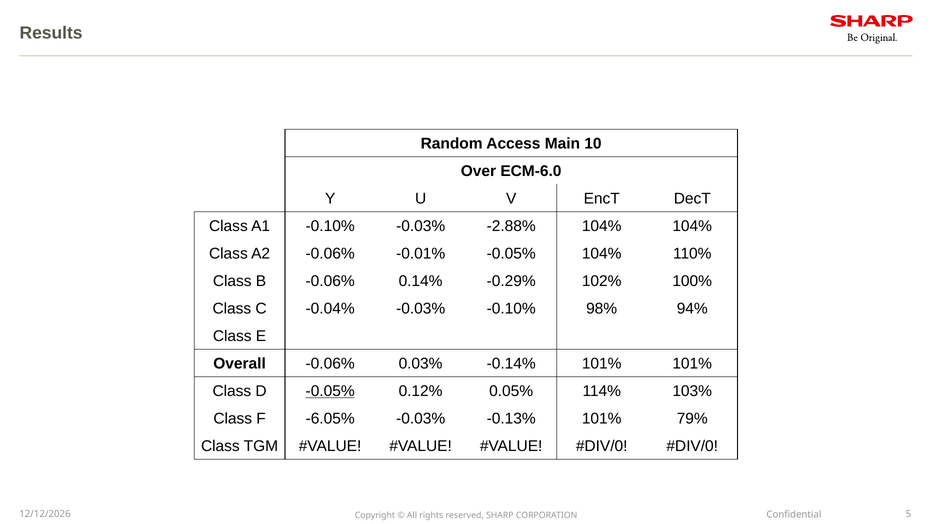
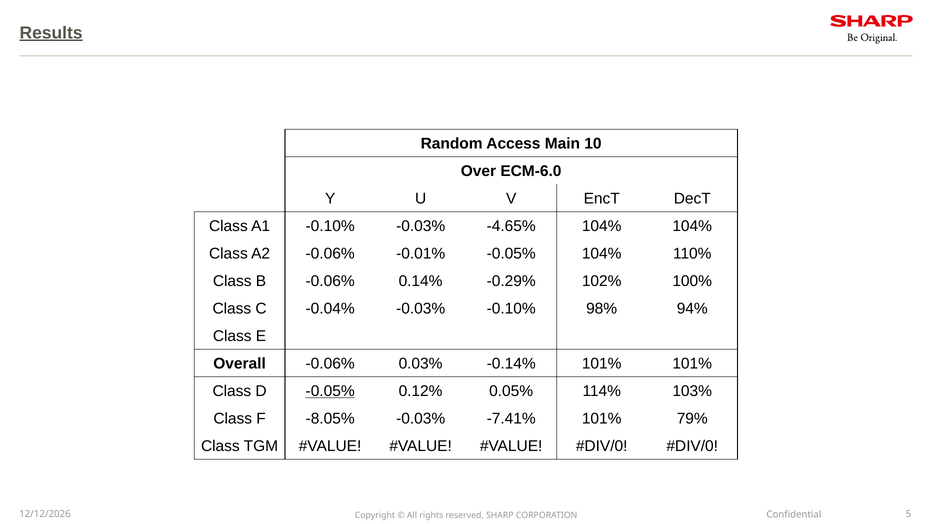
Results underline: none -> present
-2.88%: -2.88% -> -4.65%
-6.05%: -6.05% -> -8.05%
-0.13%: -0.13% -> -7.41%
